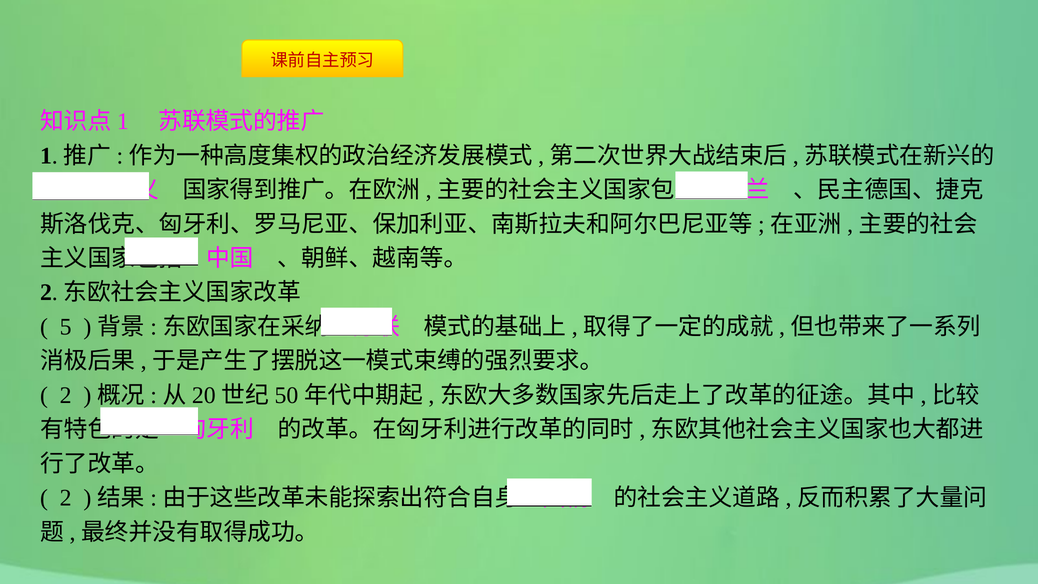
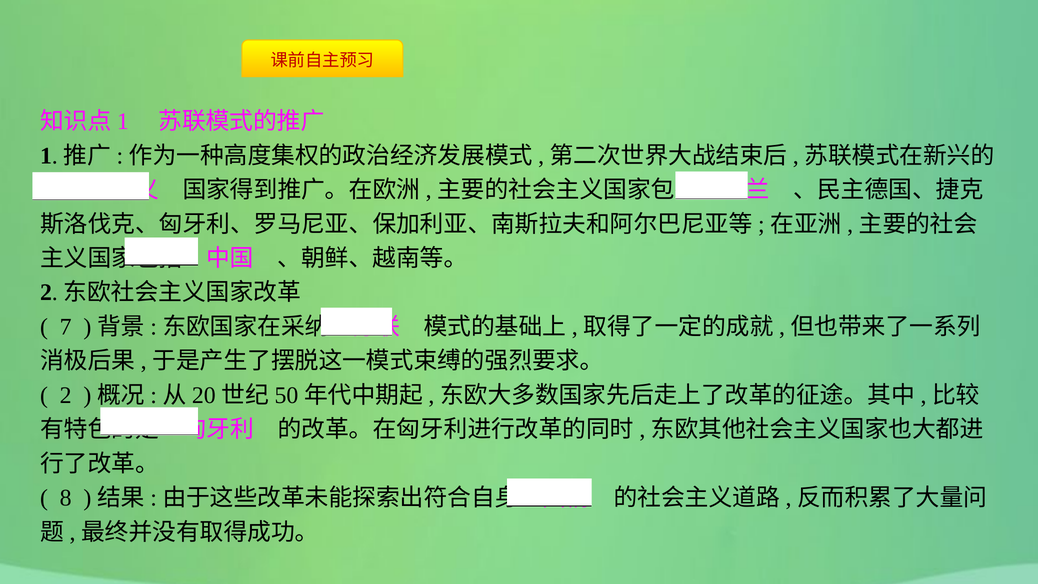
5: 5 -> 7
2 at (66, 498): 2 -> 8
